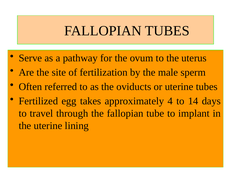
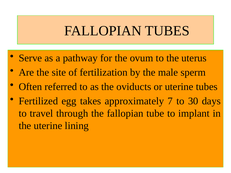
4: 4 -> 7
14: 14 -> 30
